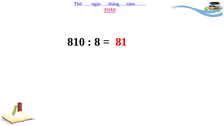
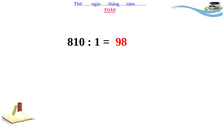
8: 8 -> 1
81: 81 -> 98
